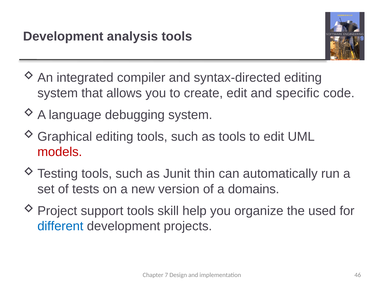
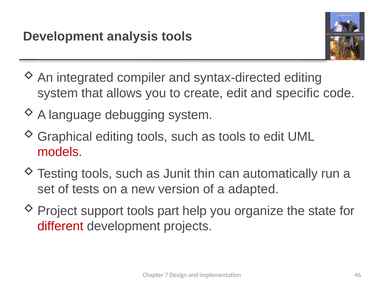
domains: domains -> adapted
skill: skill -> part
used: used -> state
different colour: blue -> red
